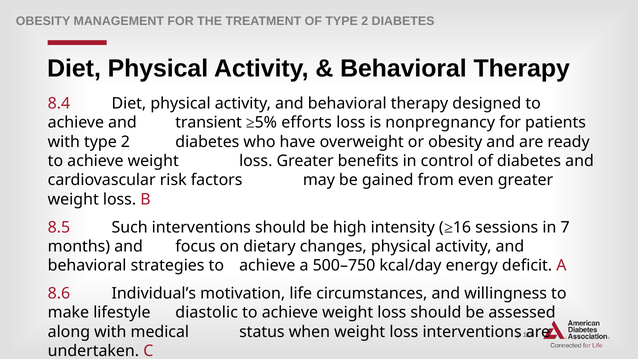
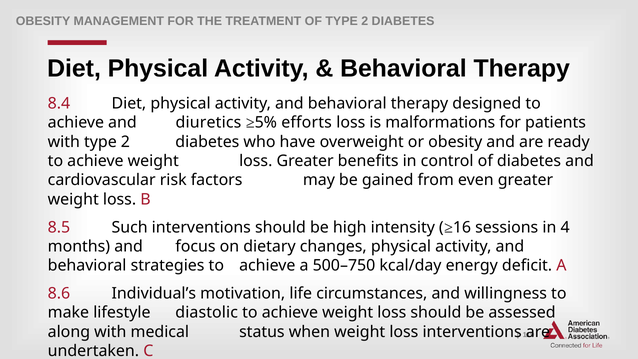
transient: transient -> diuretics
nonpregnancy: nonpregnancy -> malformations
7: 7 -> 4
